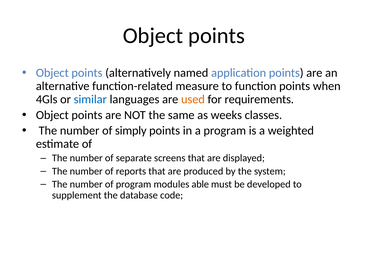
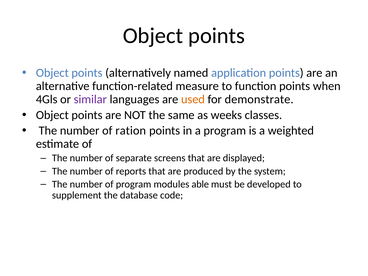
similar colour: blue -> purple
requirements: requirements -> demonstrate
simply: simply -> ration
